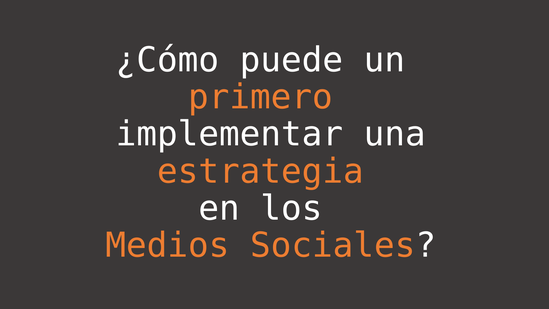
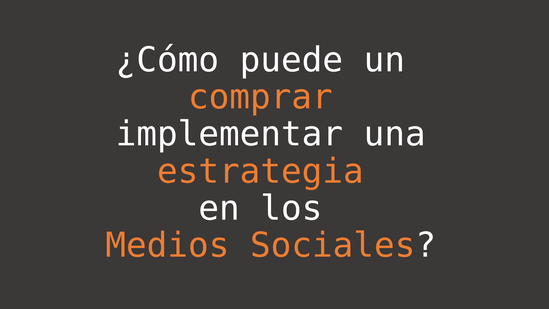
primero: primero -> comprar
